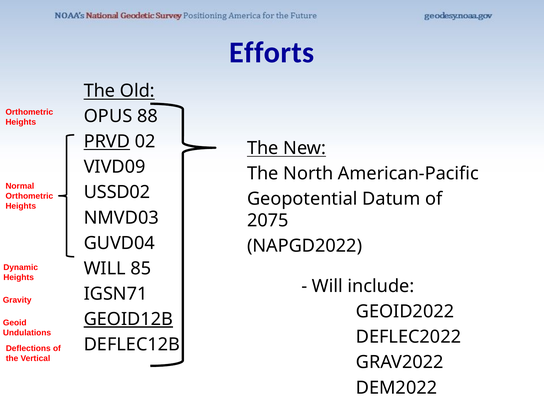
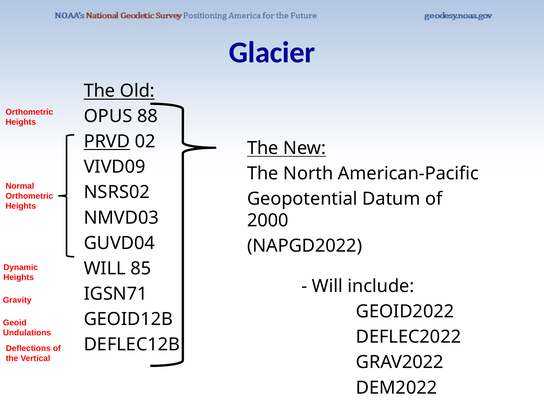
Efforts: Efforts -> Glacier
USSD02: USSD02 -> NSRS02
2075: 2075 -> 2000
GEOID12B underline: present -> none
